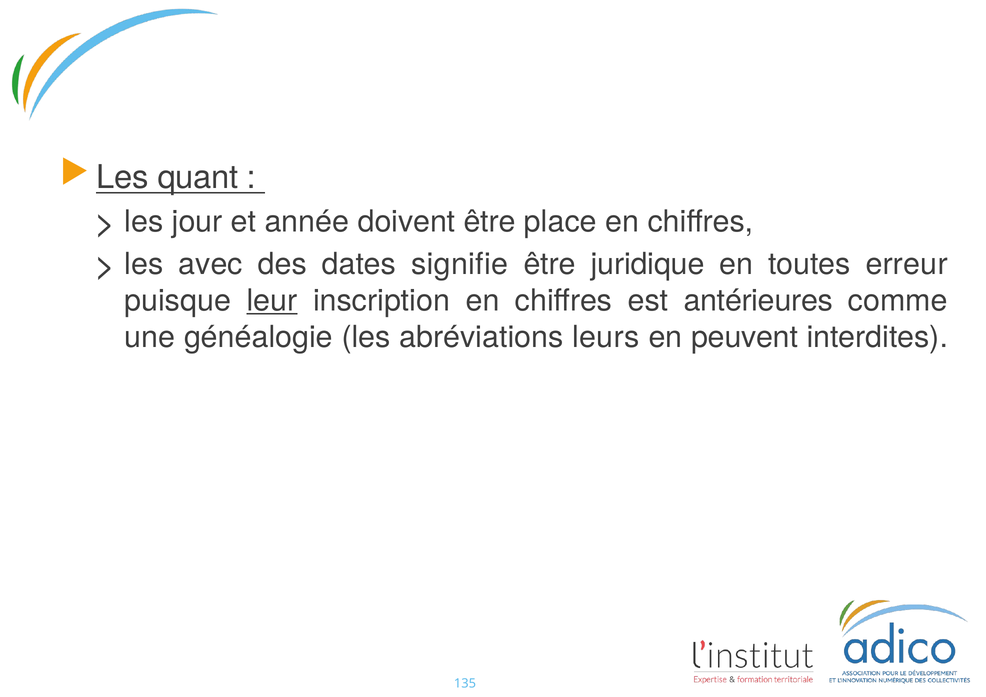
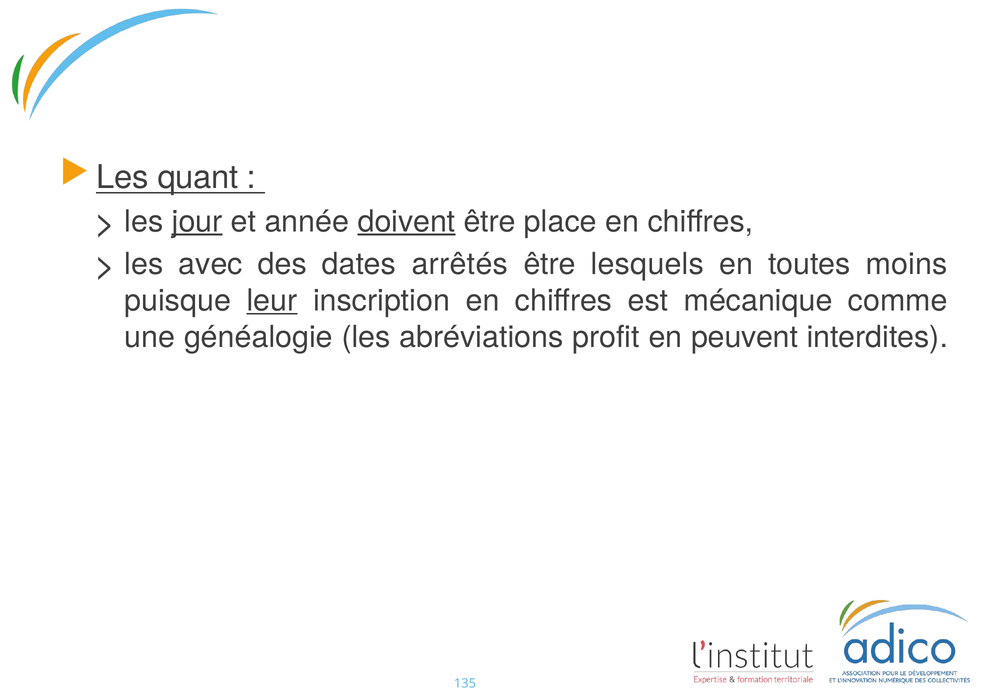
jour underline: none -> present
doivent underline: none -> present
signifie: signifie -> arrêtés
juridique: juridique -> lesquels
erreur: erreur -> moins
antérieures: antérieures -> mécanique
leurs: leurs -> profit
